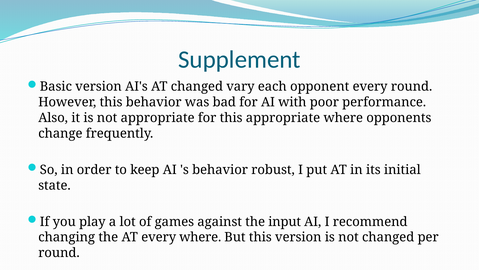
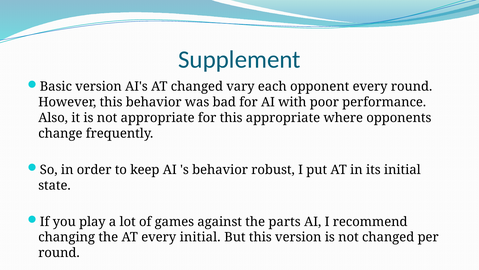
input: input -> parts
every where: where -> initial
